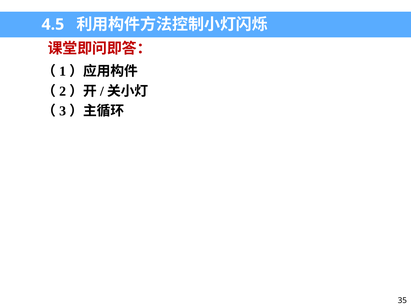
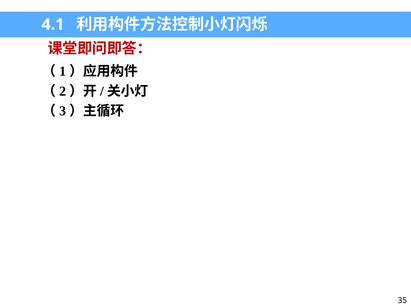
4.5: 4.5 -> 4.1
